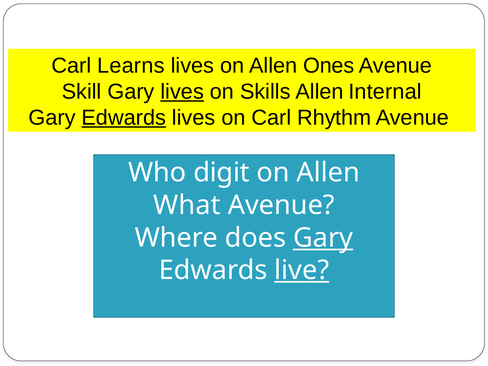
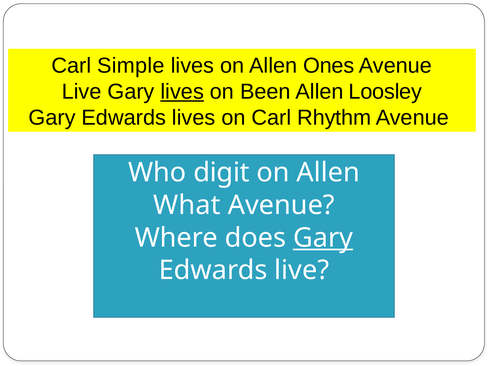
Learns: Learns -> Simple
Skill at (82, 92): Skill -> Live
Skills: Skills -> Been
Internal: Internal -> Loosley
Edwards at (124, 118) underline: present -> none
live at (302, 270) underline: present -> none
